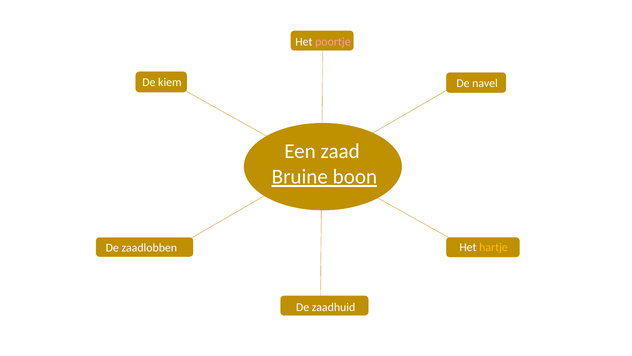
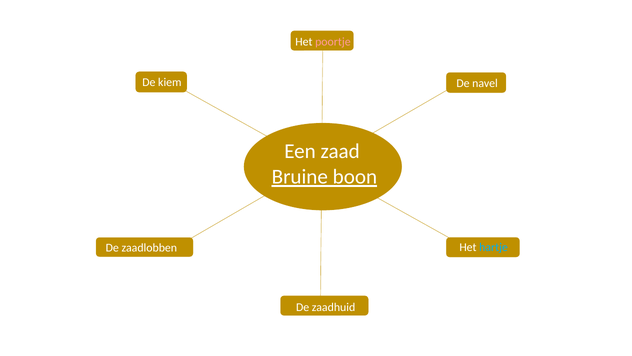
hartje colour: yellow -> light blue
